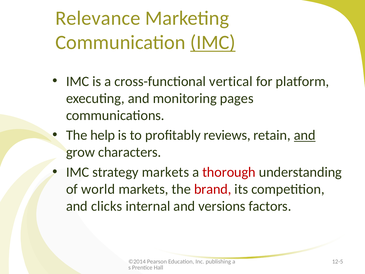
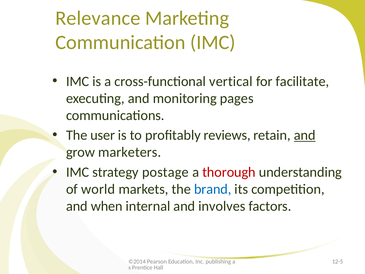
IMC at (213, 42) underline: present -> none
platform: platform -> facilitate
help: help -> user
characters: characters -> marketers
strategy markets: markets -> postage
brand colour: red -> blue
clicks: clicks -> when
versions: versions -> involves
